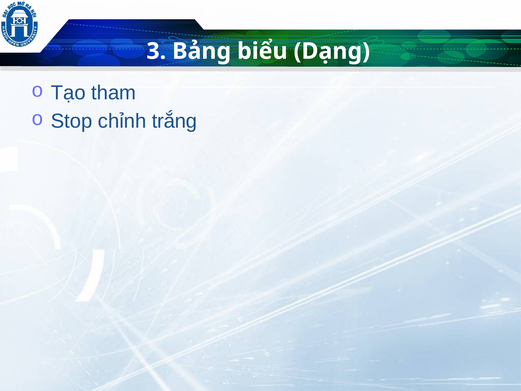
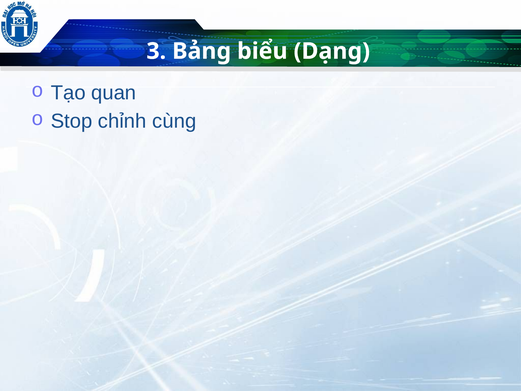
tham: tham -> quan
trắng: trắng -> cùng
